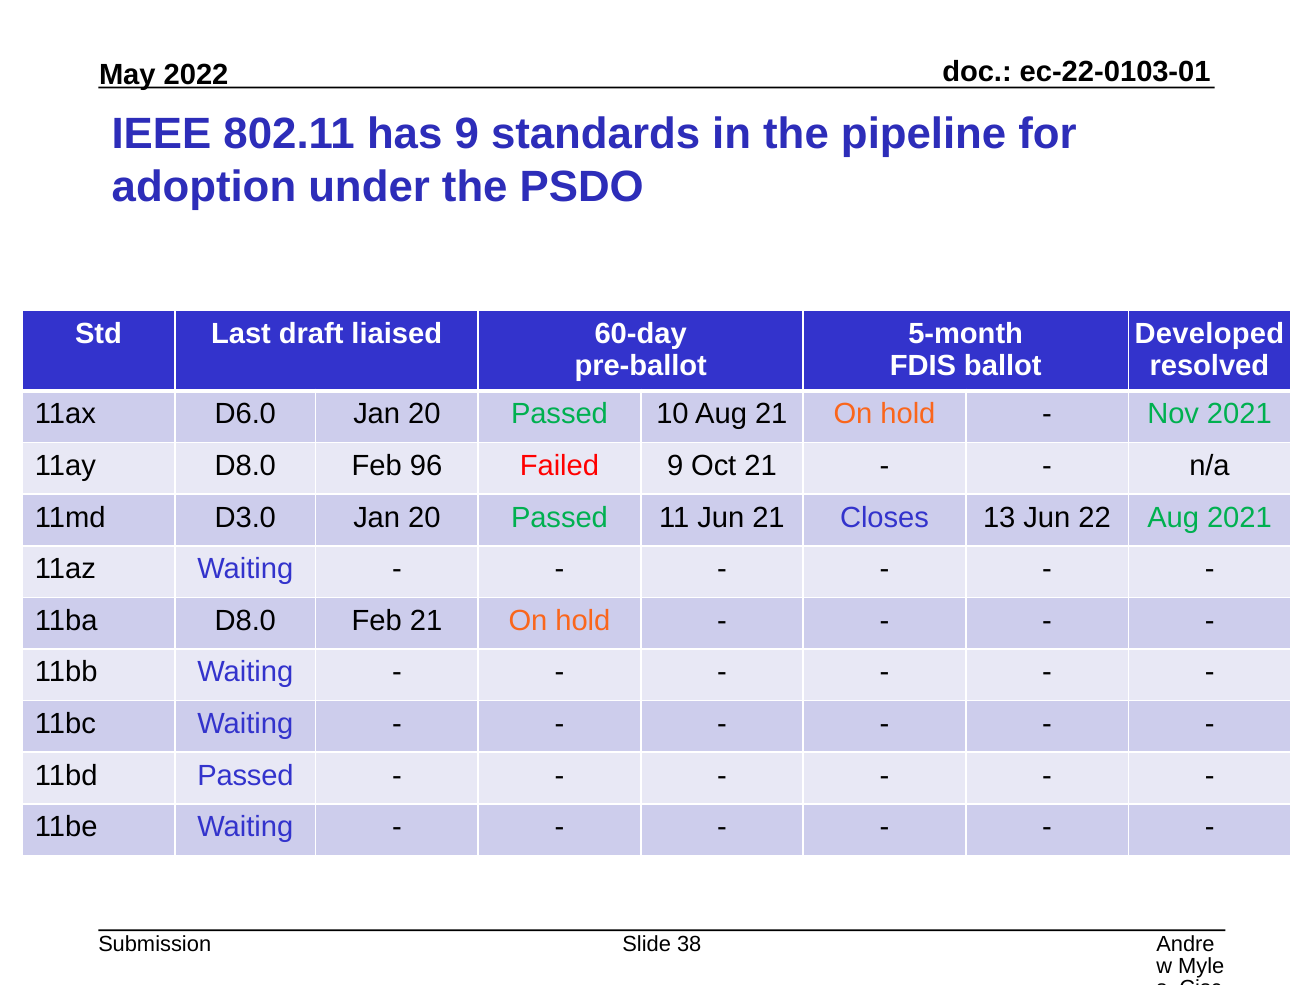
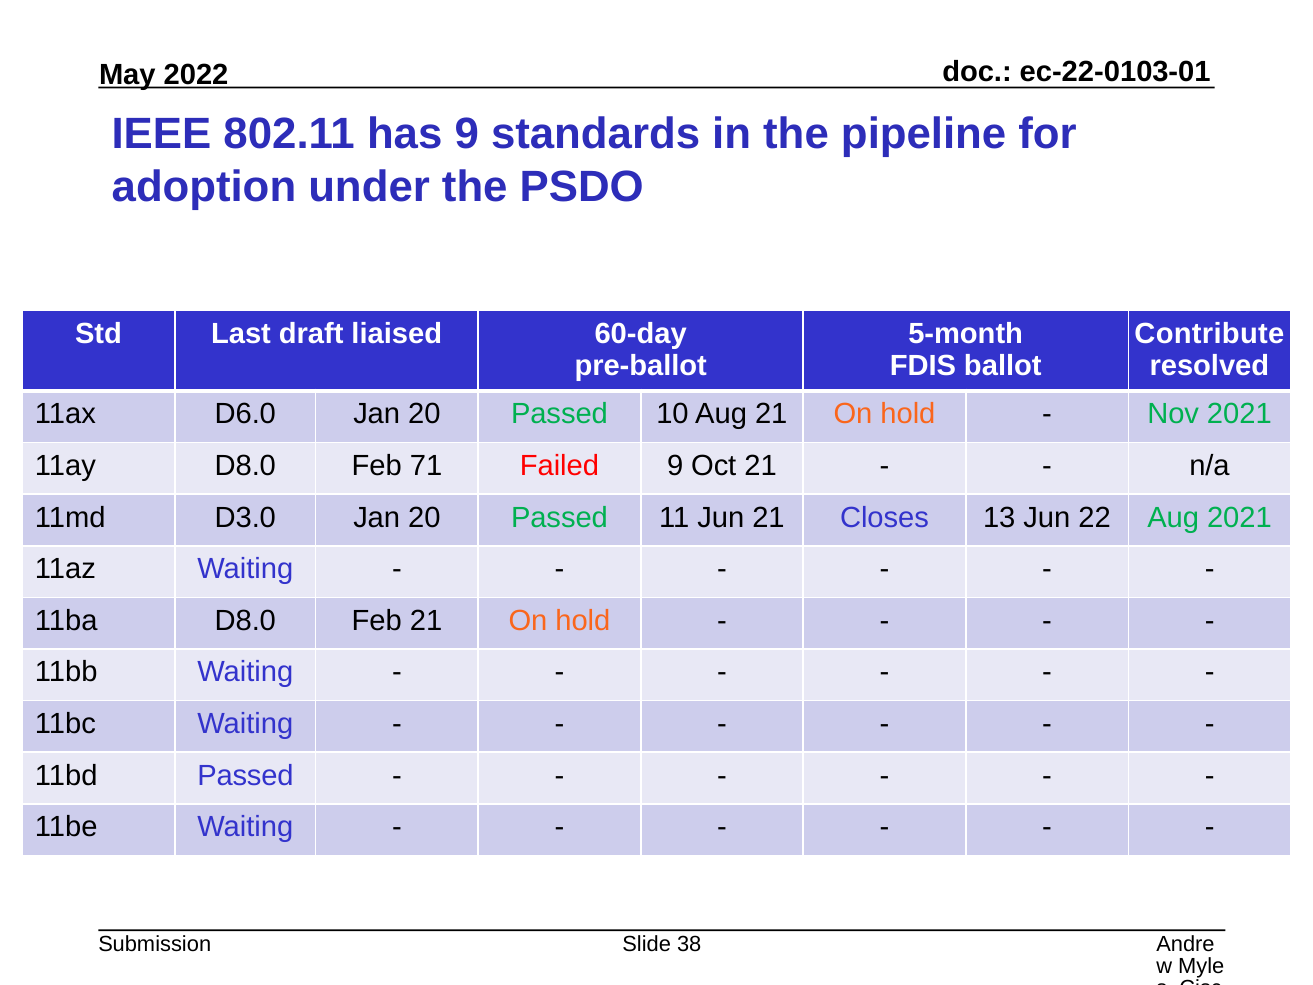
Developed: Developed -> Contribute
96: 96 -> 71
